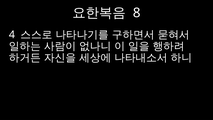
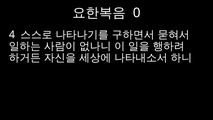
8: 8 -> 0
